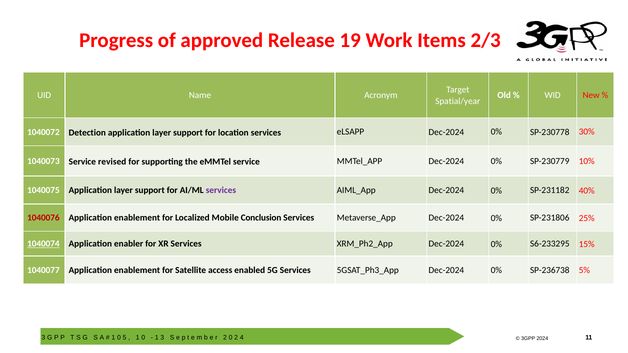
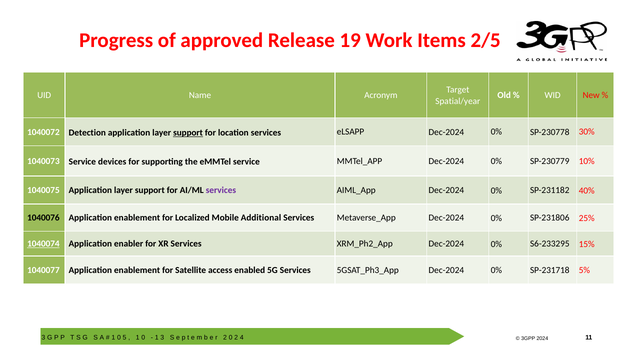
2/3: 2/3 -> 2/5
support at (188, 133) underline: none -> present
revised: revised -> devices
1040076 colour: red -> black
Conclusion: Conclusion -> Additional
SP-236738: SP-236738 -> SP-231718
